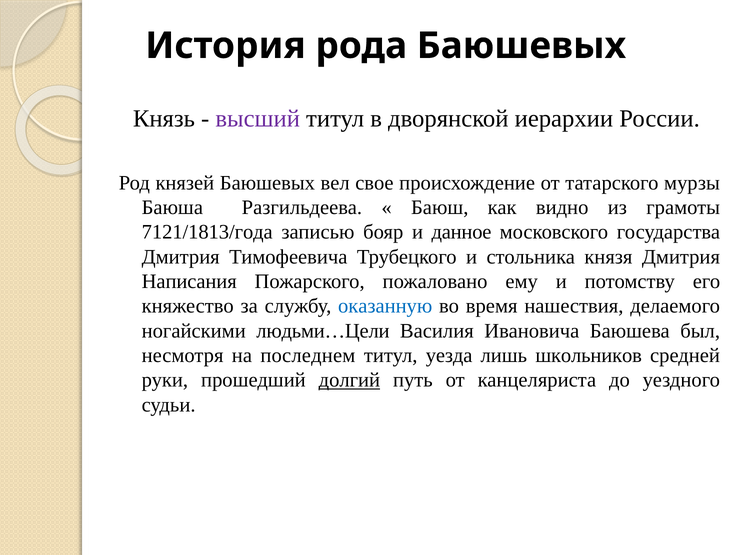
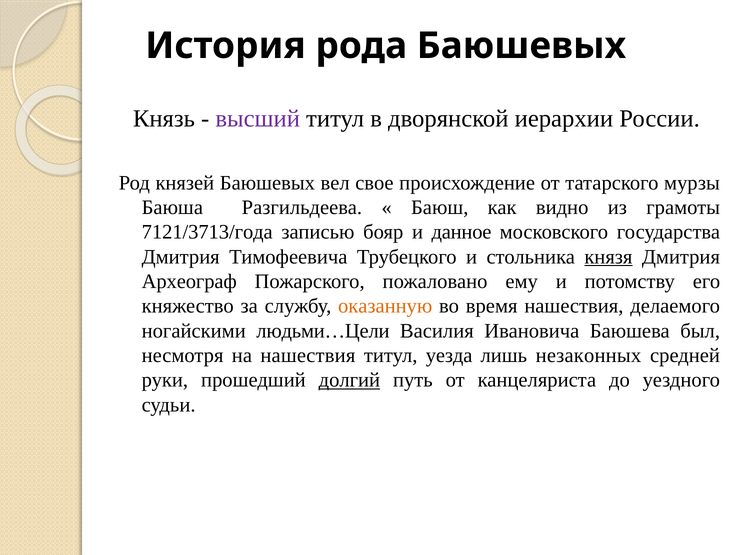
7121/1813/года: 7121/1813/года -> 7121/3713/года
князя underline: none -> present
Написания: Написания -> Археограф
оказанную colour: blue -> orange
на последнем: последнем -> нашествия
школьников: школьников -> незаконных
